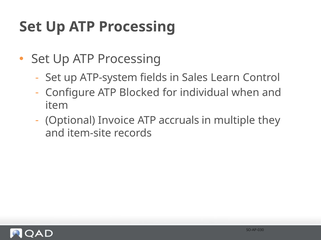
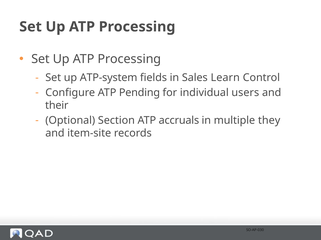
Blocked: Blocked -> Pending
when: when -> users
item: item -> their
Invoice: Invoice -> Section
